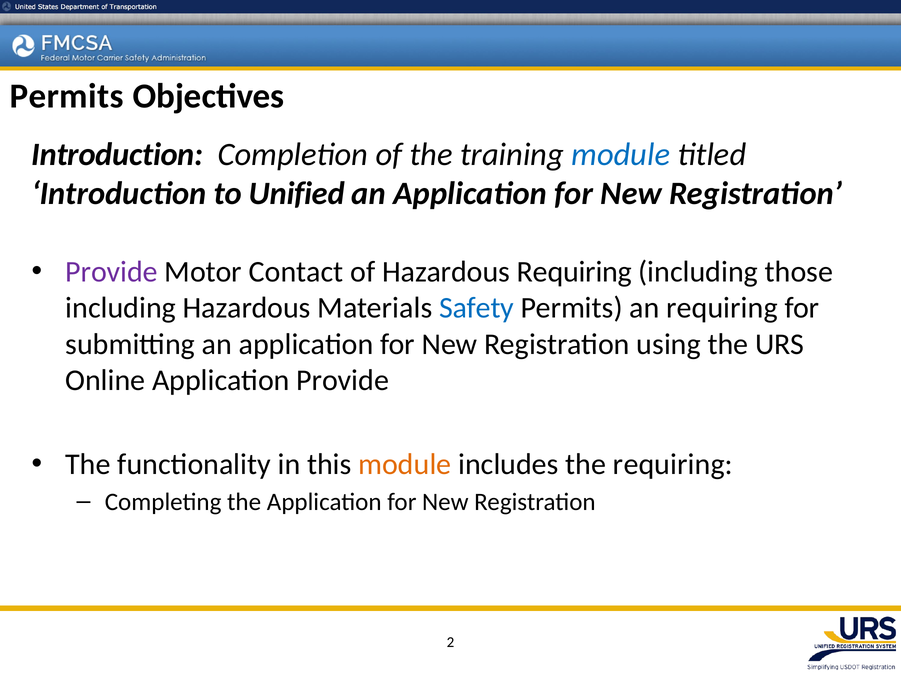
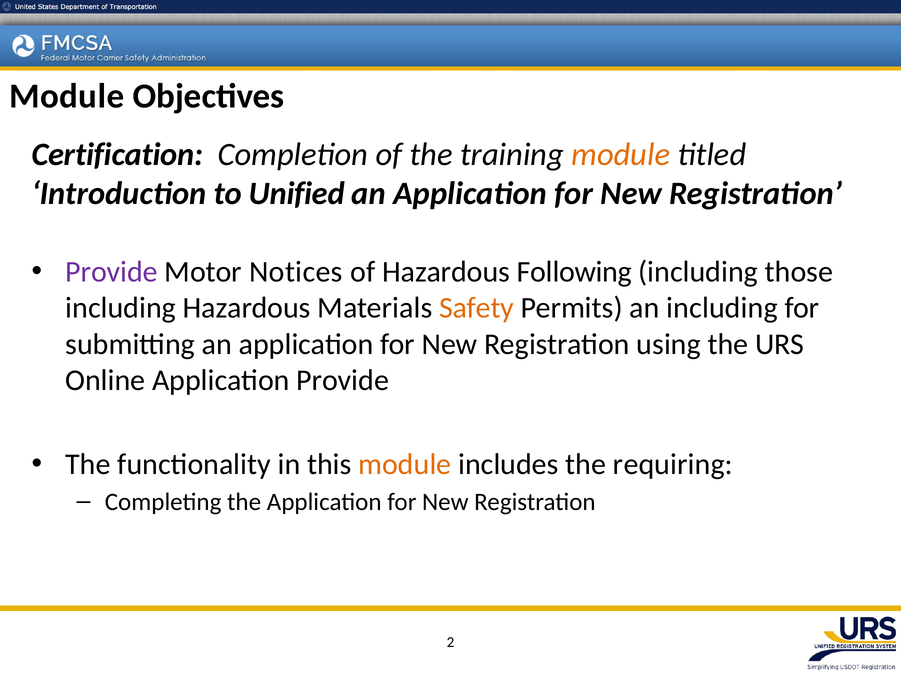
Permits at (67, 96): Permits -> Module
Introduction at (117, 154): Introduction -> Certification
module at (621, 154) colour: blue -> orange
Contact: Contact -> Notices
Hazardous Requiring: Requiring -> Following
Safety colour: blue -> orange
an requiring: requiring -> including
